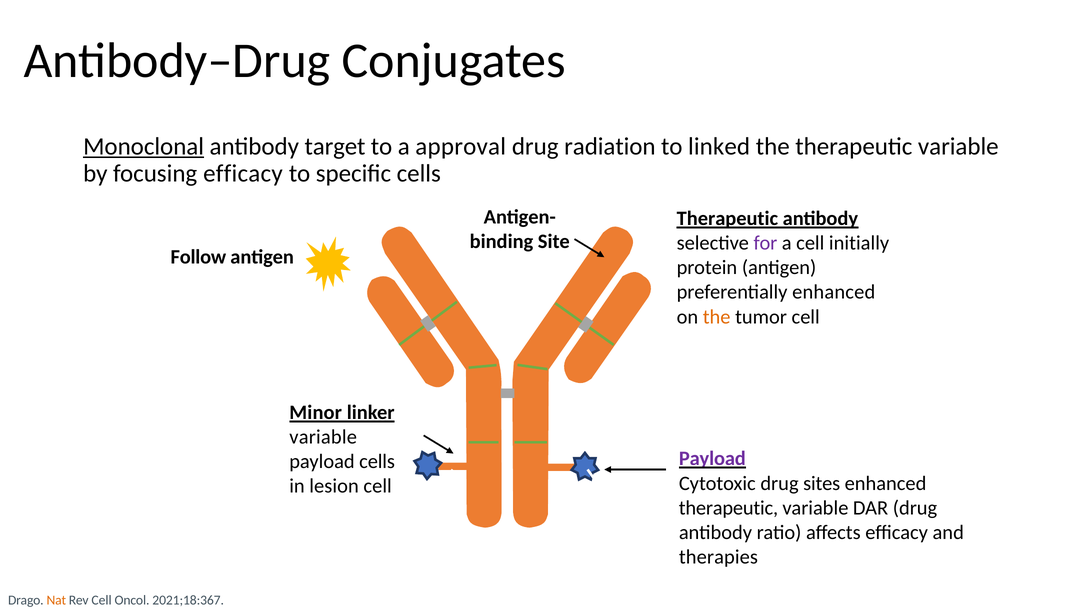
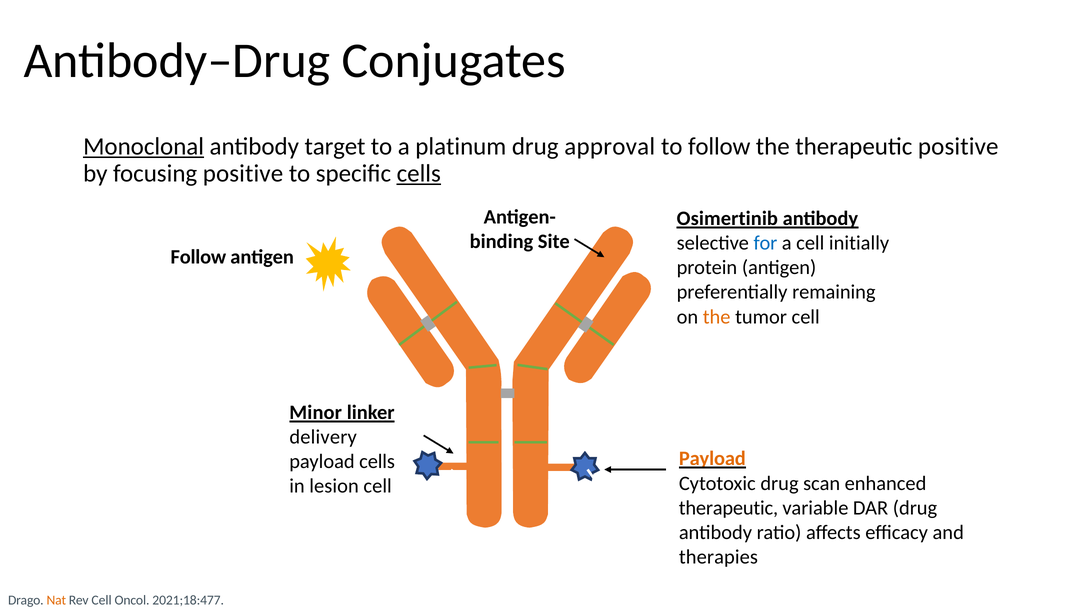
approval: approval -> platinum
radiation: radiation -> approval
to linked: linked -> follow
the therapeutic variable: variable -> positive
focusing efficacy: efficacy -> positive
cells at (419, 173) underline: none -> present
Therapeutic at (727, 218): Therapeutic -> Osimertinib
for colour: purple -> blue
preferentially enhanced: enhanced -> remaining
variable at (323, 437): variable -> delivery
Payload at (712, 458) colour: purple -> orange
sites: sites -> scan
2021;18:367: 2021;18:367 -> 2021;18:477
